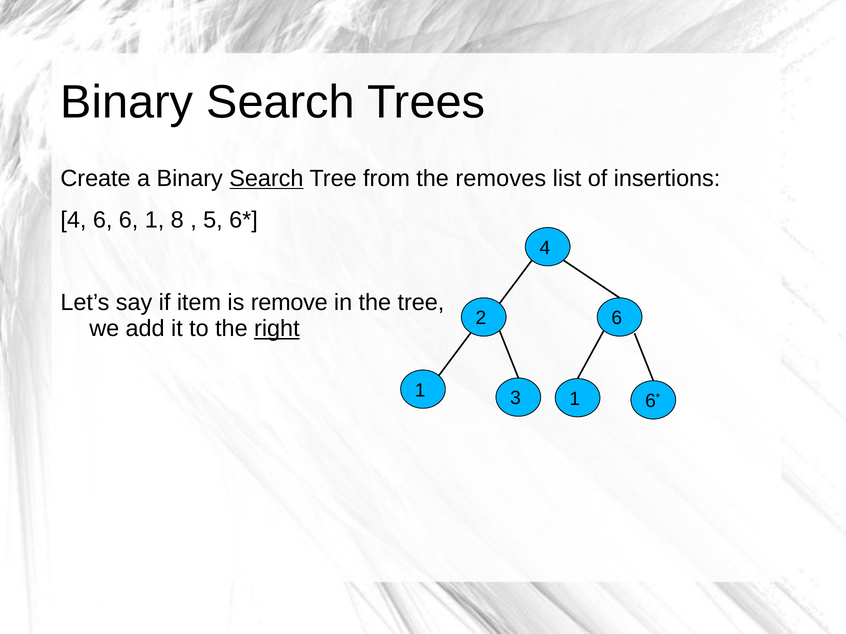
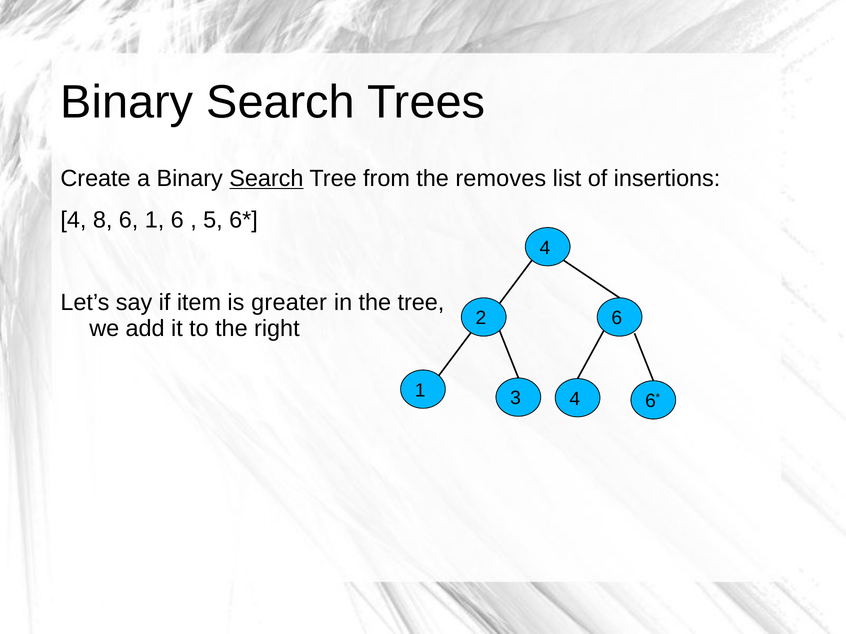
4 6: 6 -> 8
1 8: 8 -> 6
remove: remove -> greater
right underline: present -> none
3 1: 1 -> 4
